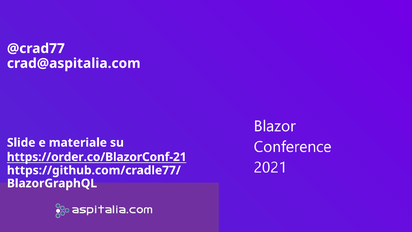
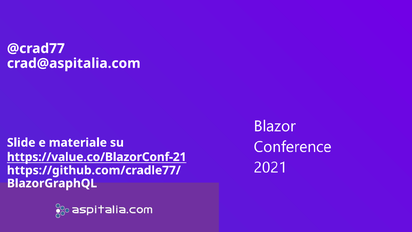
https://order.co/BlazorConf-21: https://order.co/BlazorConf-21 -> https://value.co/BlazorConf-21
